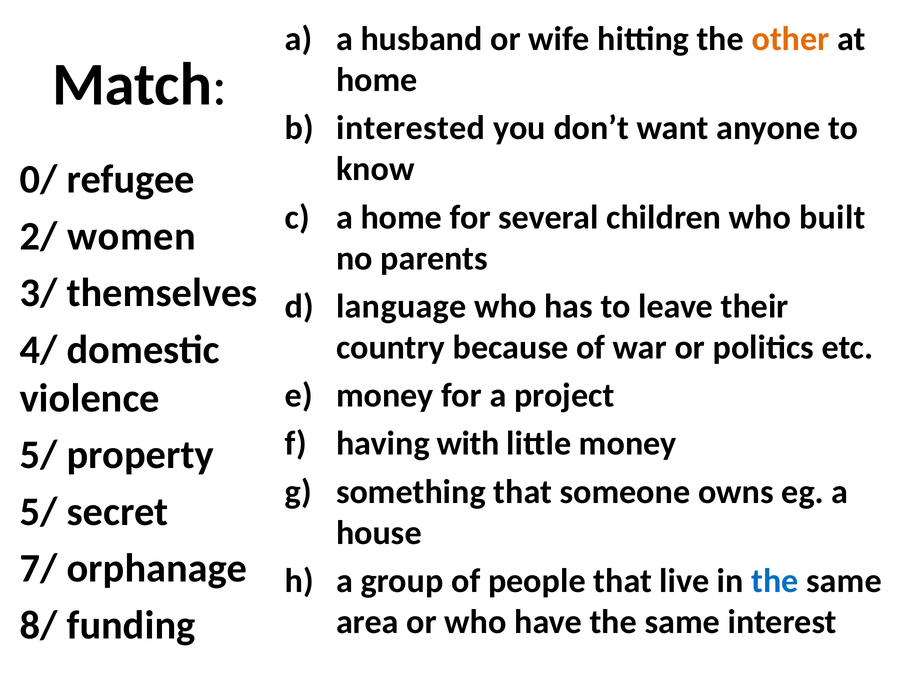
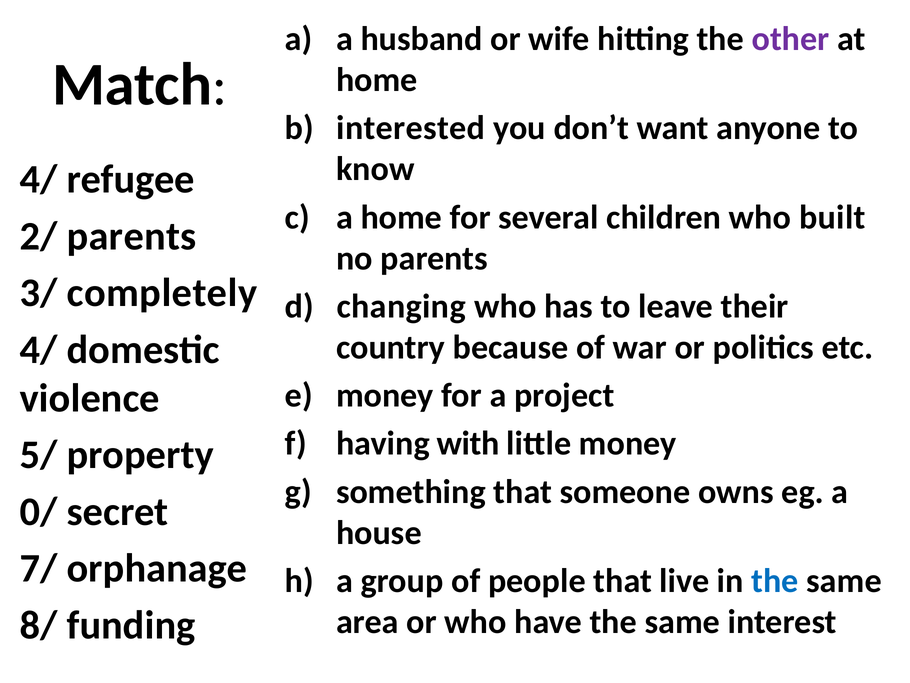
other colour: orange -> purple
0/ at (39, 179): 0/ -> 4/
2/ women: women -> parents
themselves: themselves -> completely
language: language -> changing
5/ at (39, 511): 5/ -> 0/
